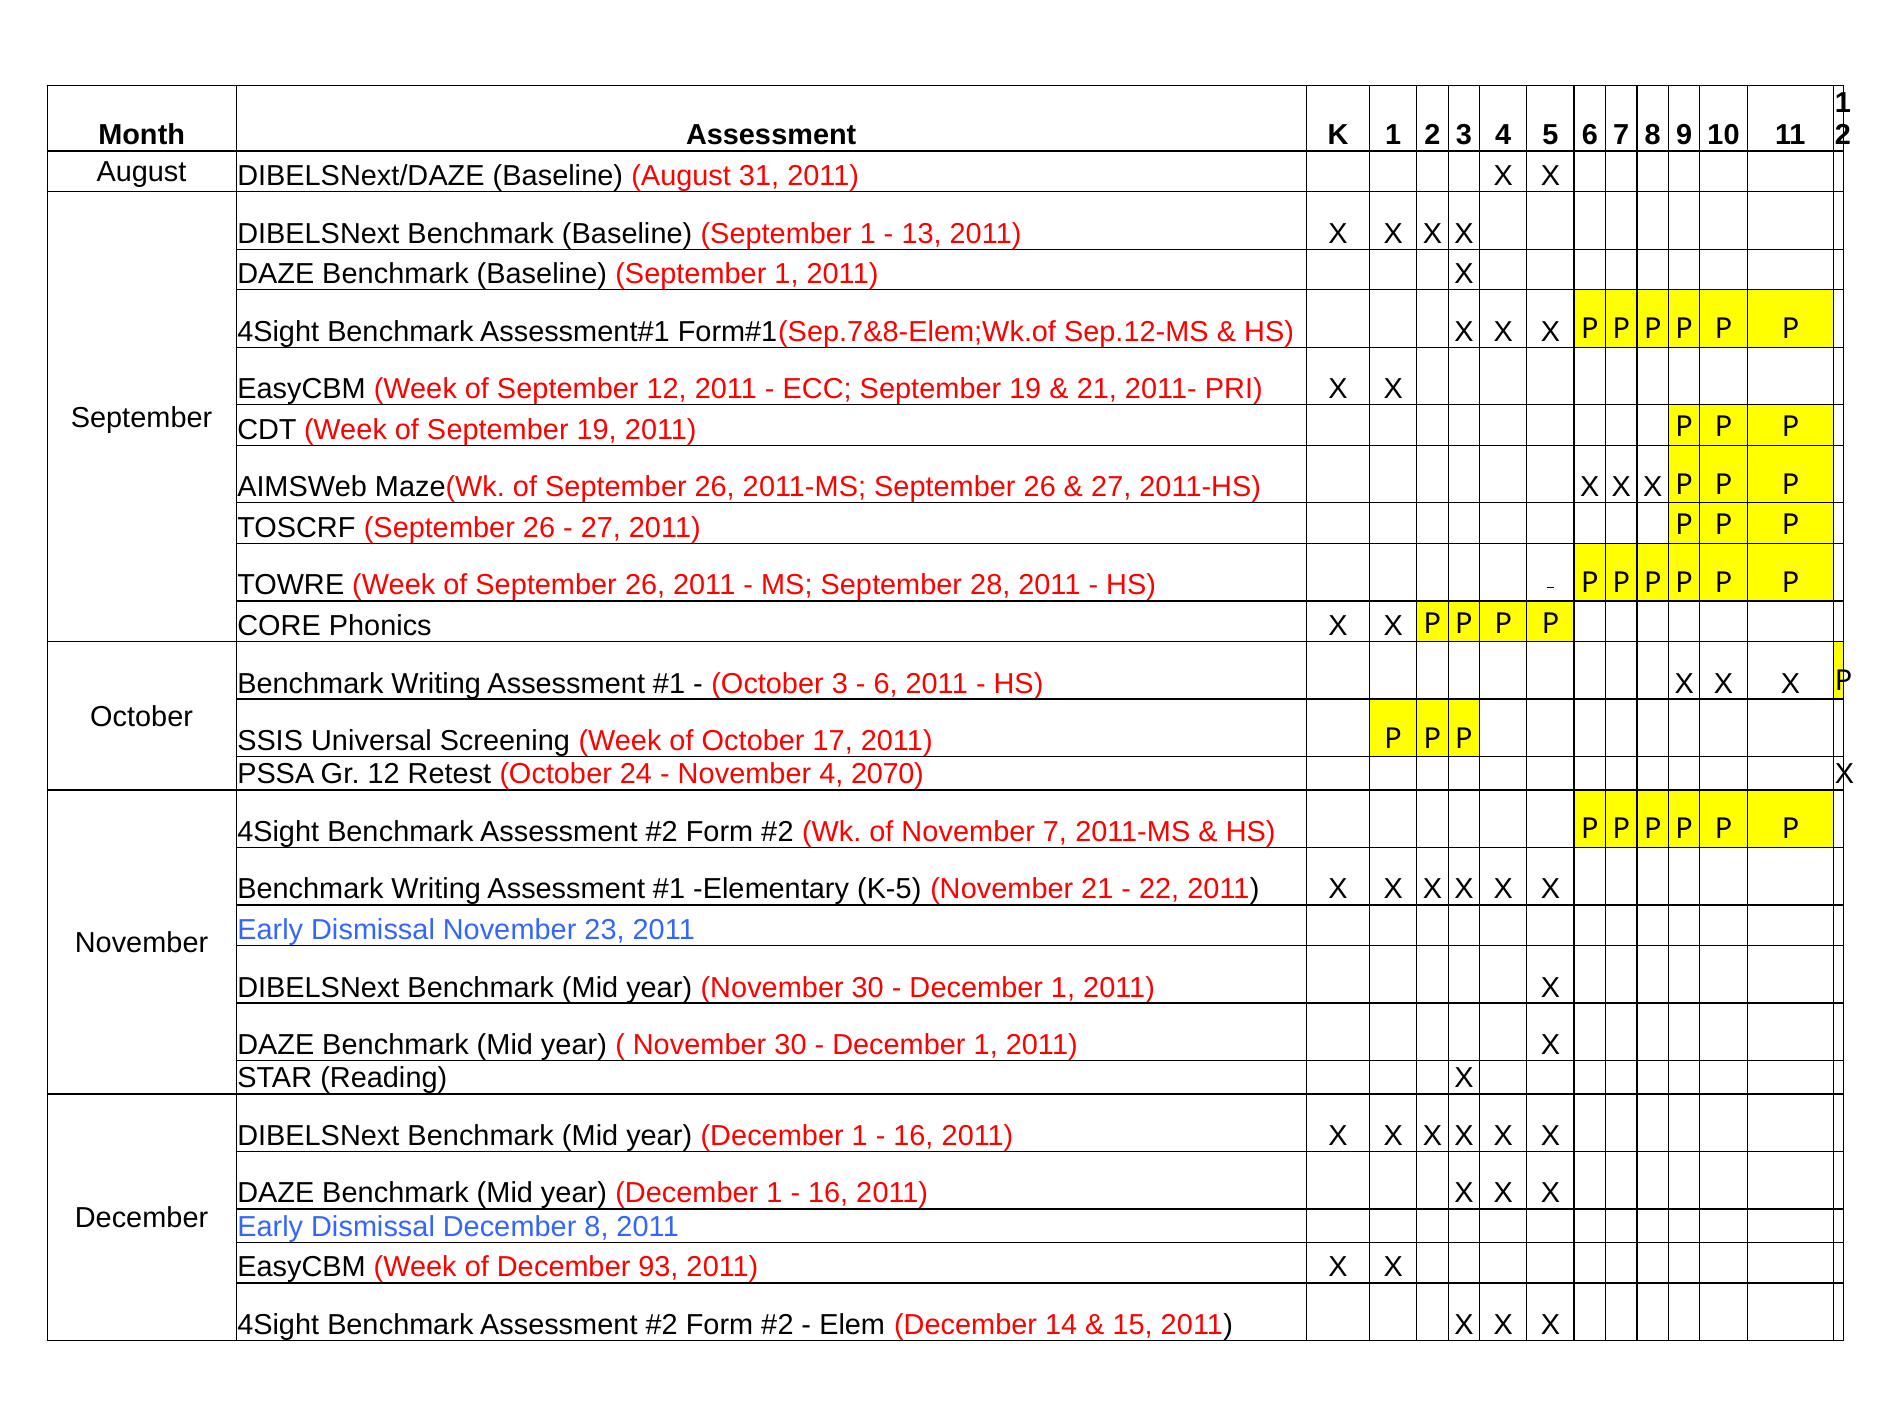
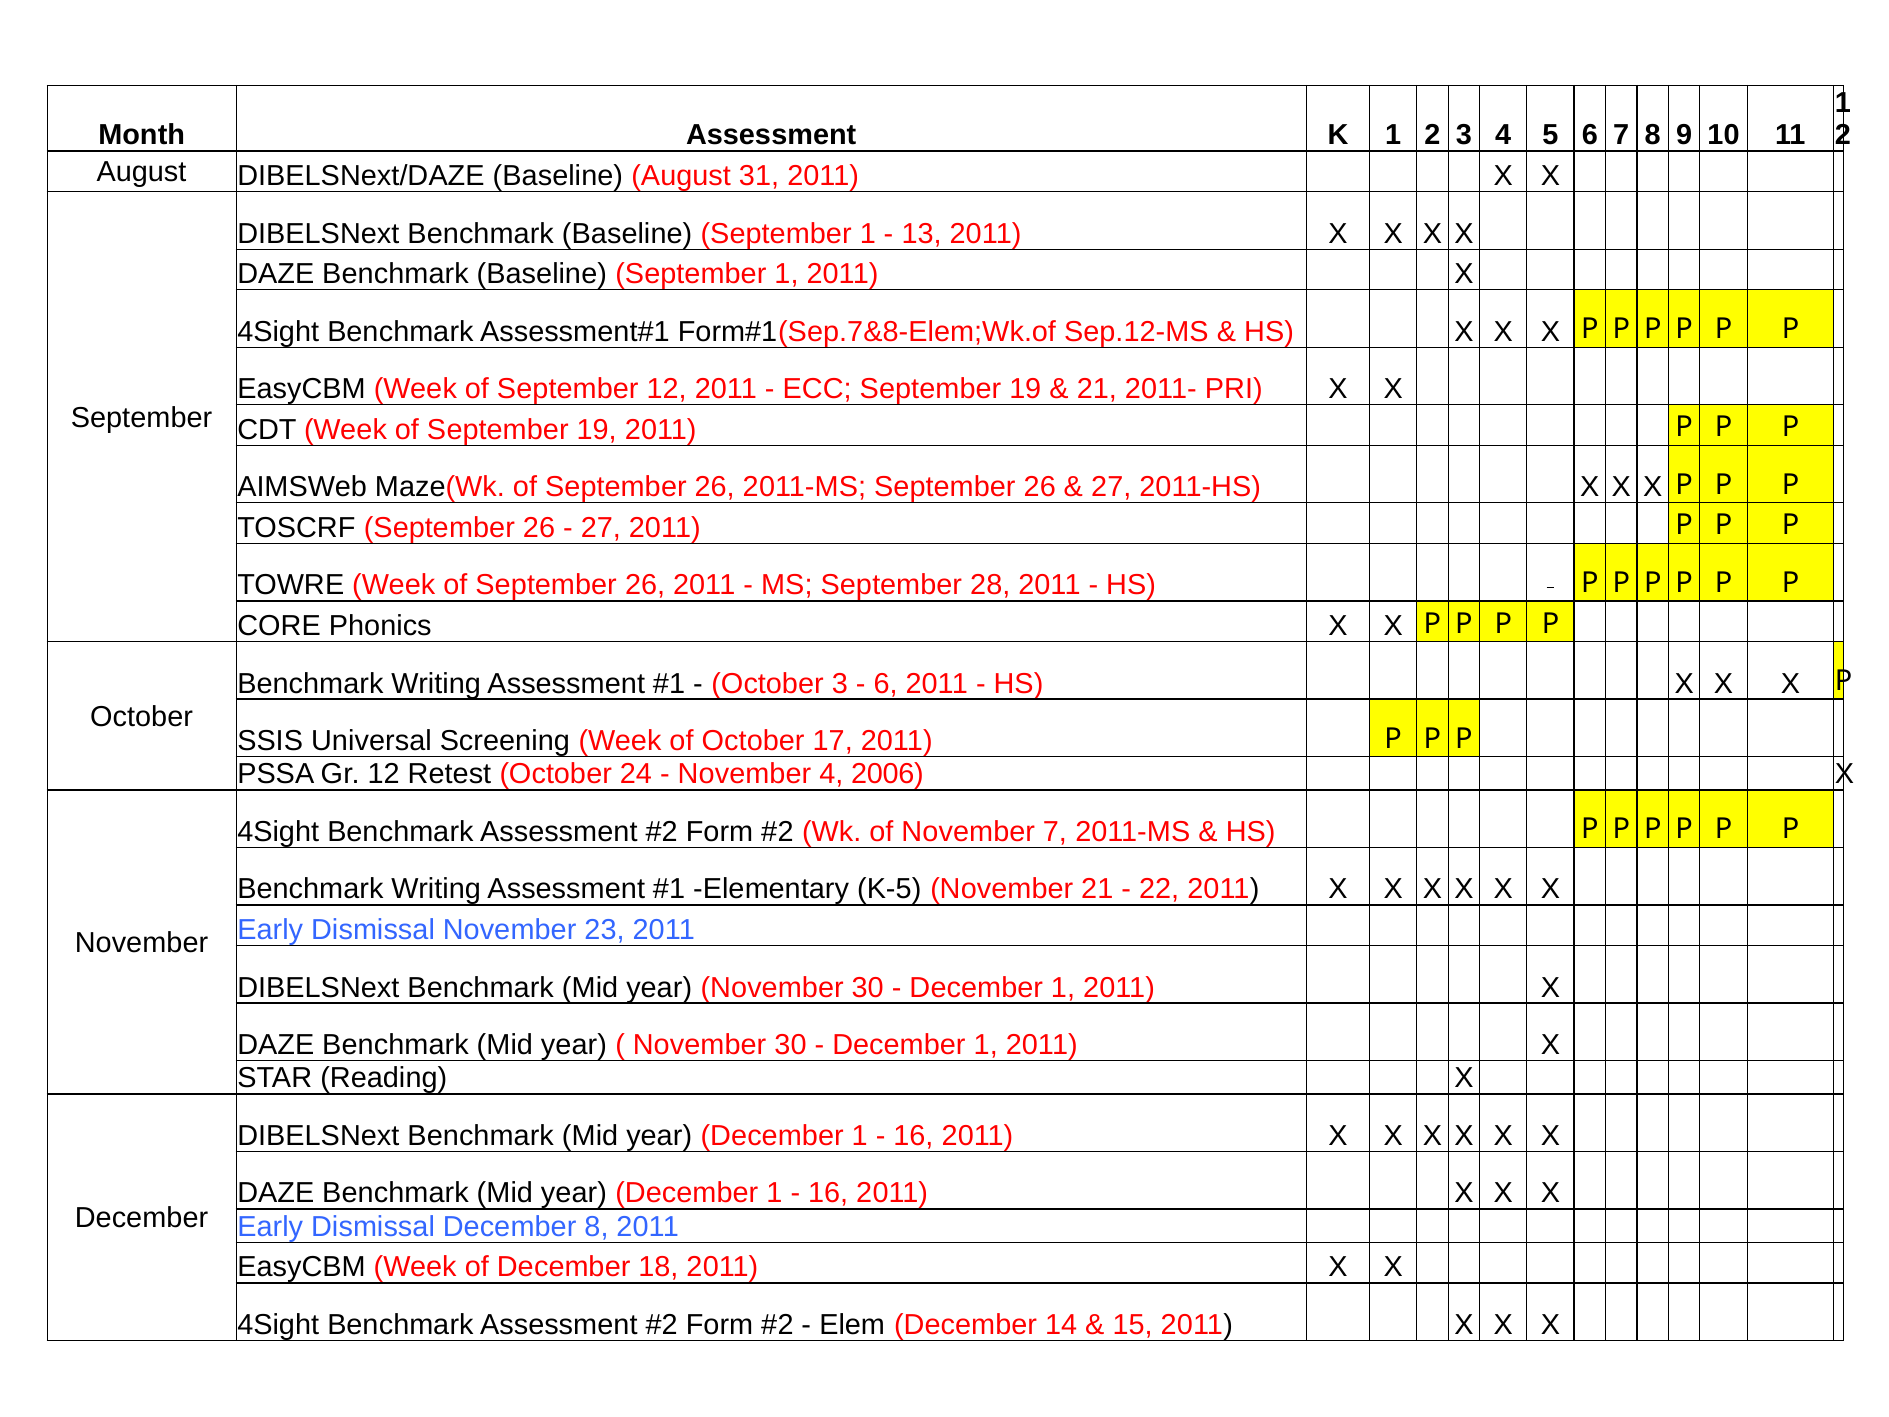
2070: 2070 -> 2006
93: 93 -> 18
